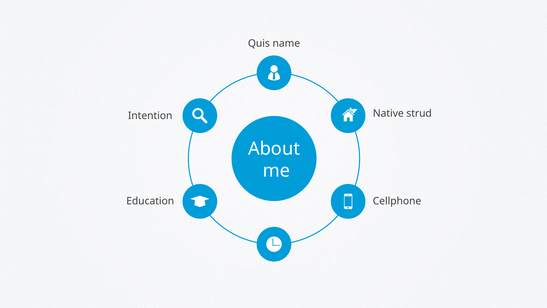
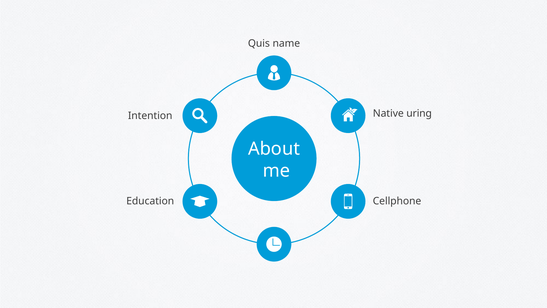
strud: strud -> uring
